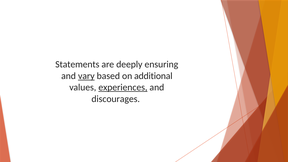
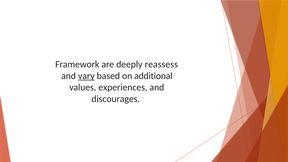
Statements: Statements -> Framework
ensuring: ensuring -> reassess
experiences underline: present -> none
